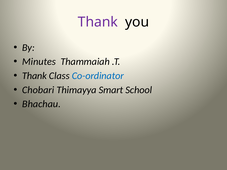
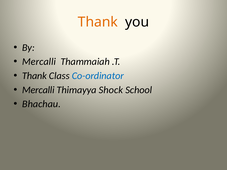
Thank at (98, 22) colour: purple -> orange
Minutes at (39, 62): Minutes -> Mercalli
Chobari at (38, 90): Chobari -> Mercalli
Smart: Smart -> Shock
